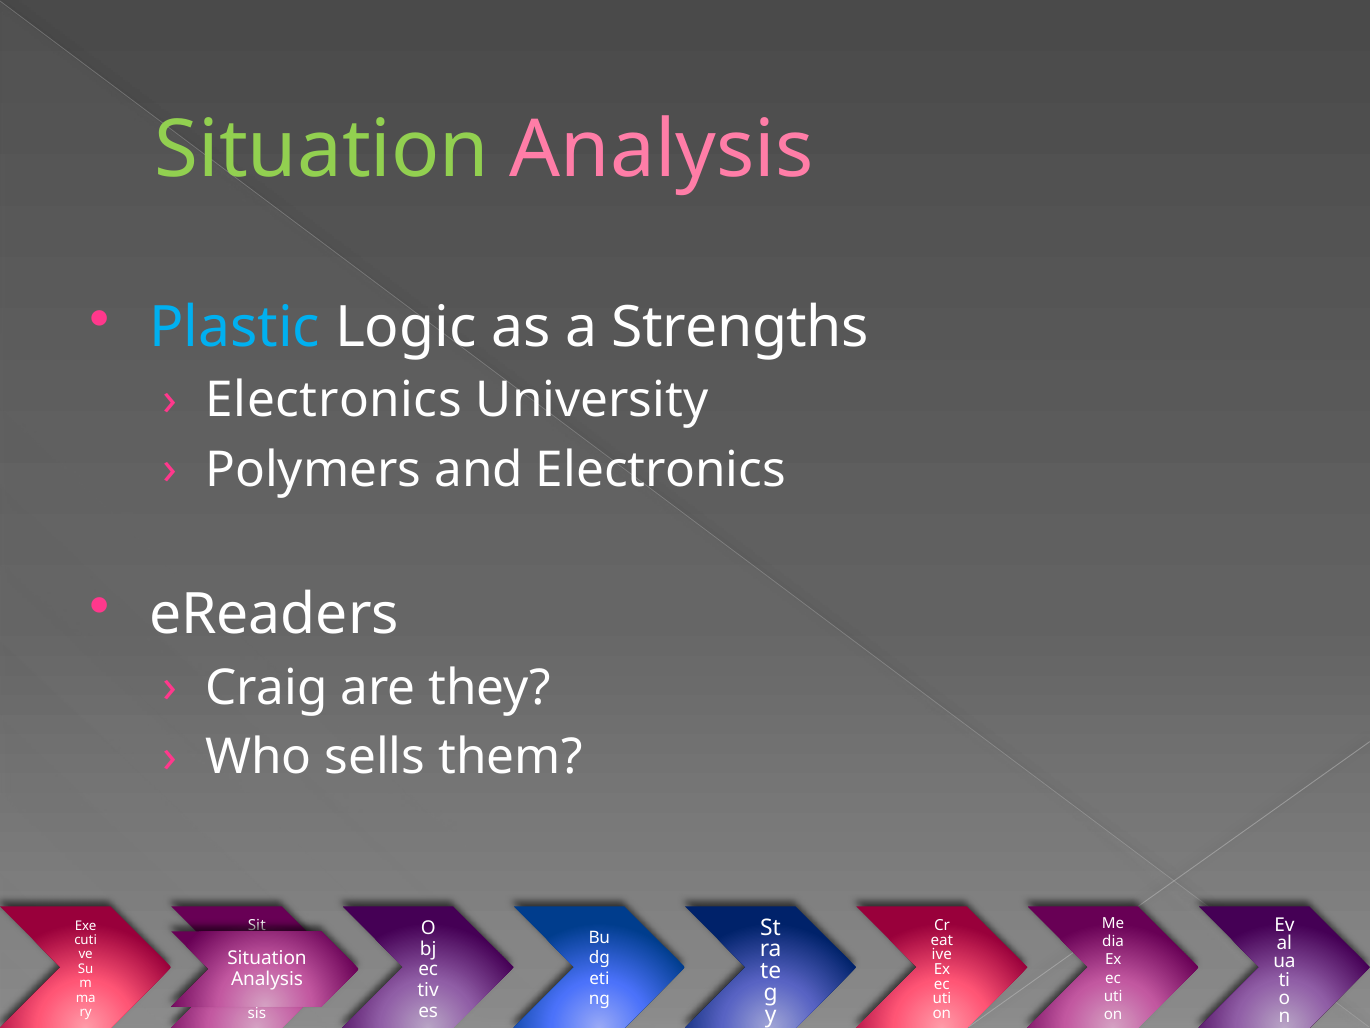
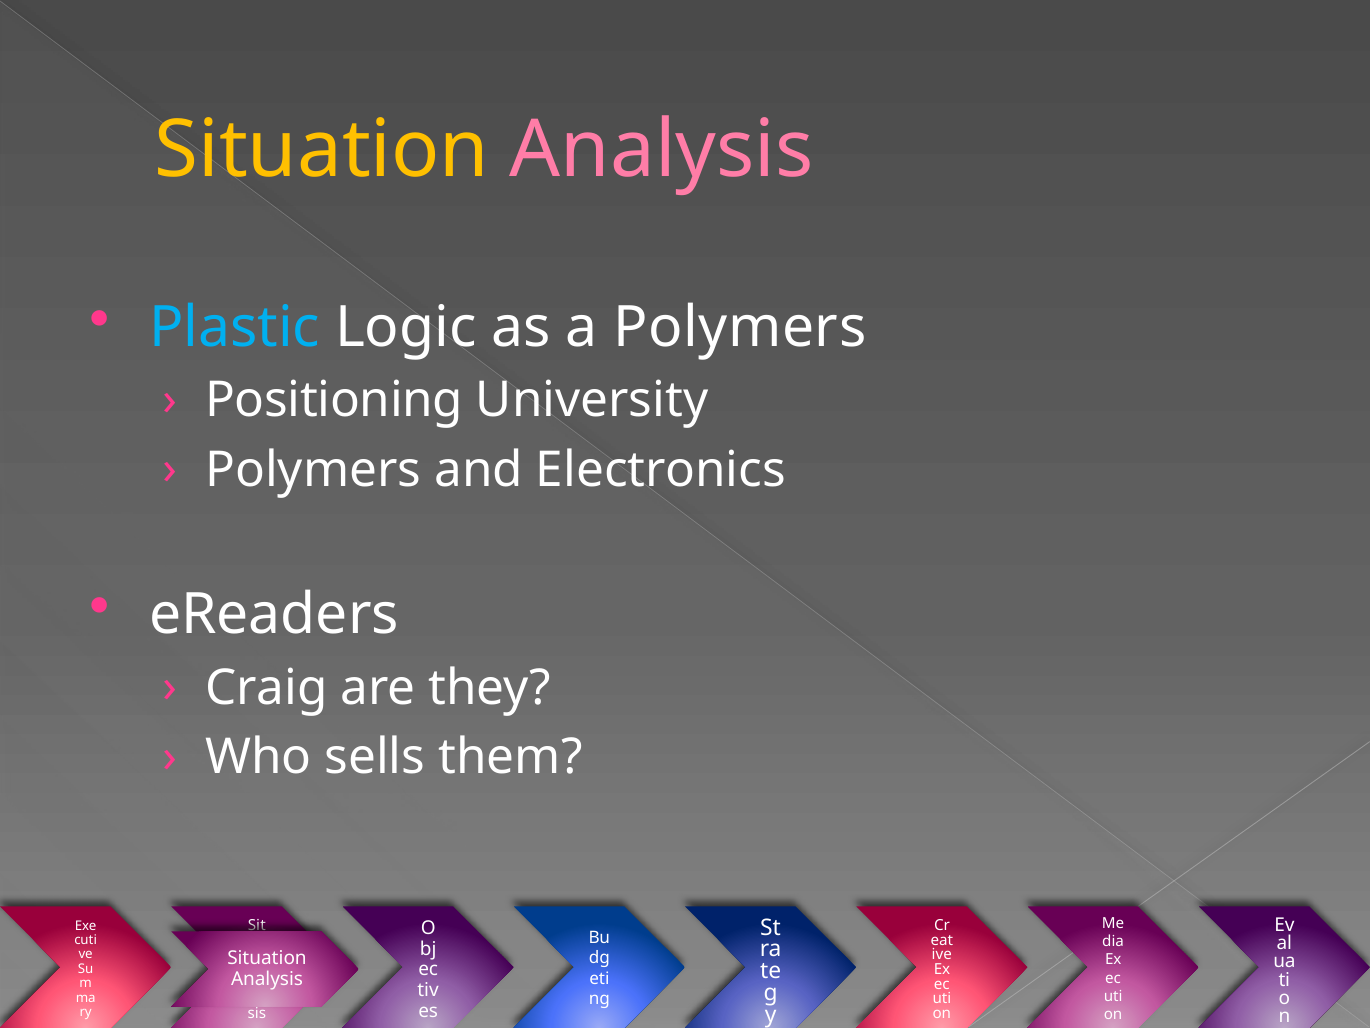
Situation at (322, 150) colour: light green -> yellow
a Strengths: Strengths -> Polymers
Electronics at (334, 400): Electronics -> Positioning
